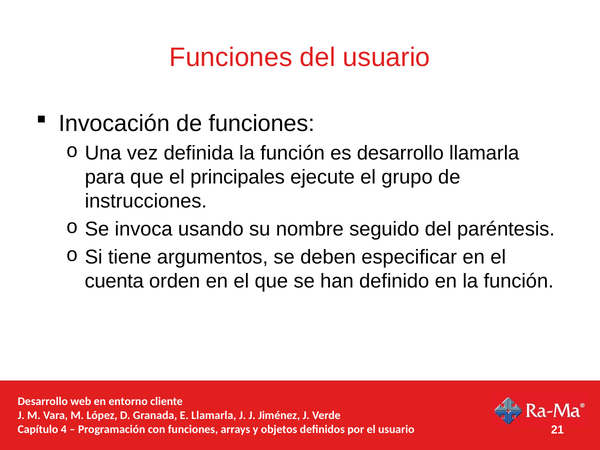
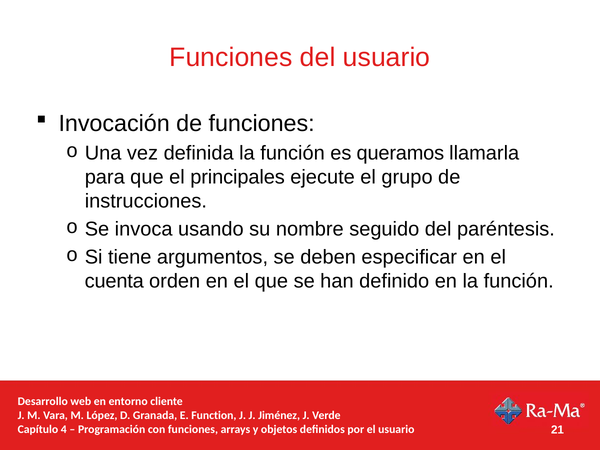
es desarrollo: desarrollo -> queramos
E Llamarla: Llamarla -> Function
